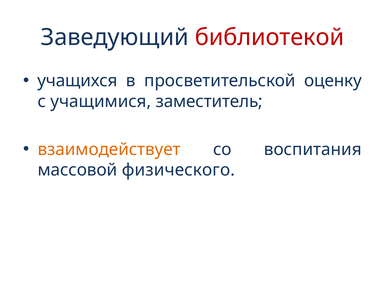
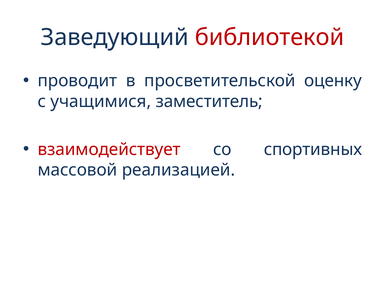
учащихся: учащихся -> проводит
взаимодействует colour: orange -> red
воспитания: воспитания -> спортивных
физического: физического -> реализацией
